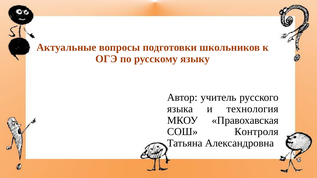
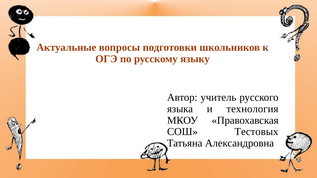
Контроля: Контроля -> Тестовых
